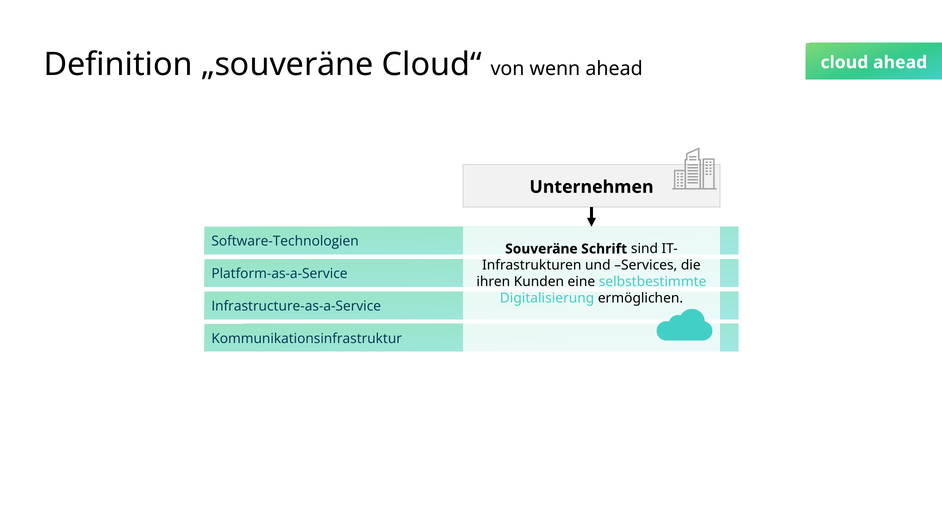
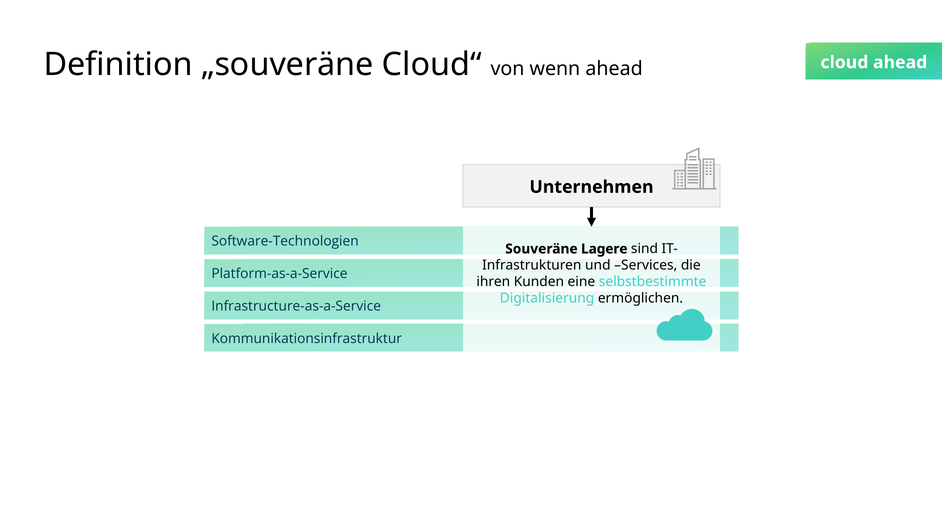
Schrift: Schrift -> Lagere
